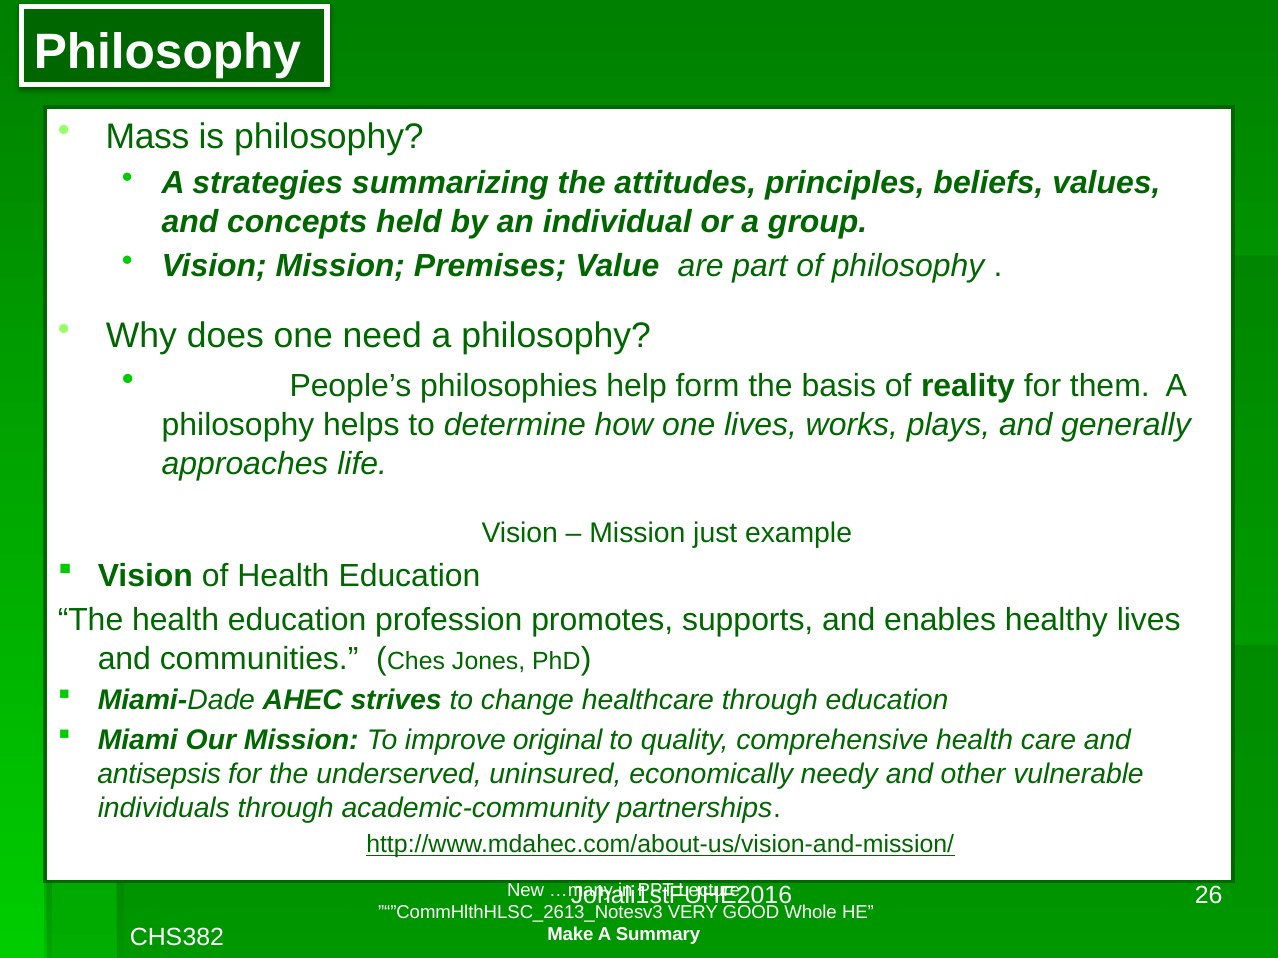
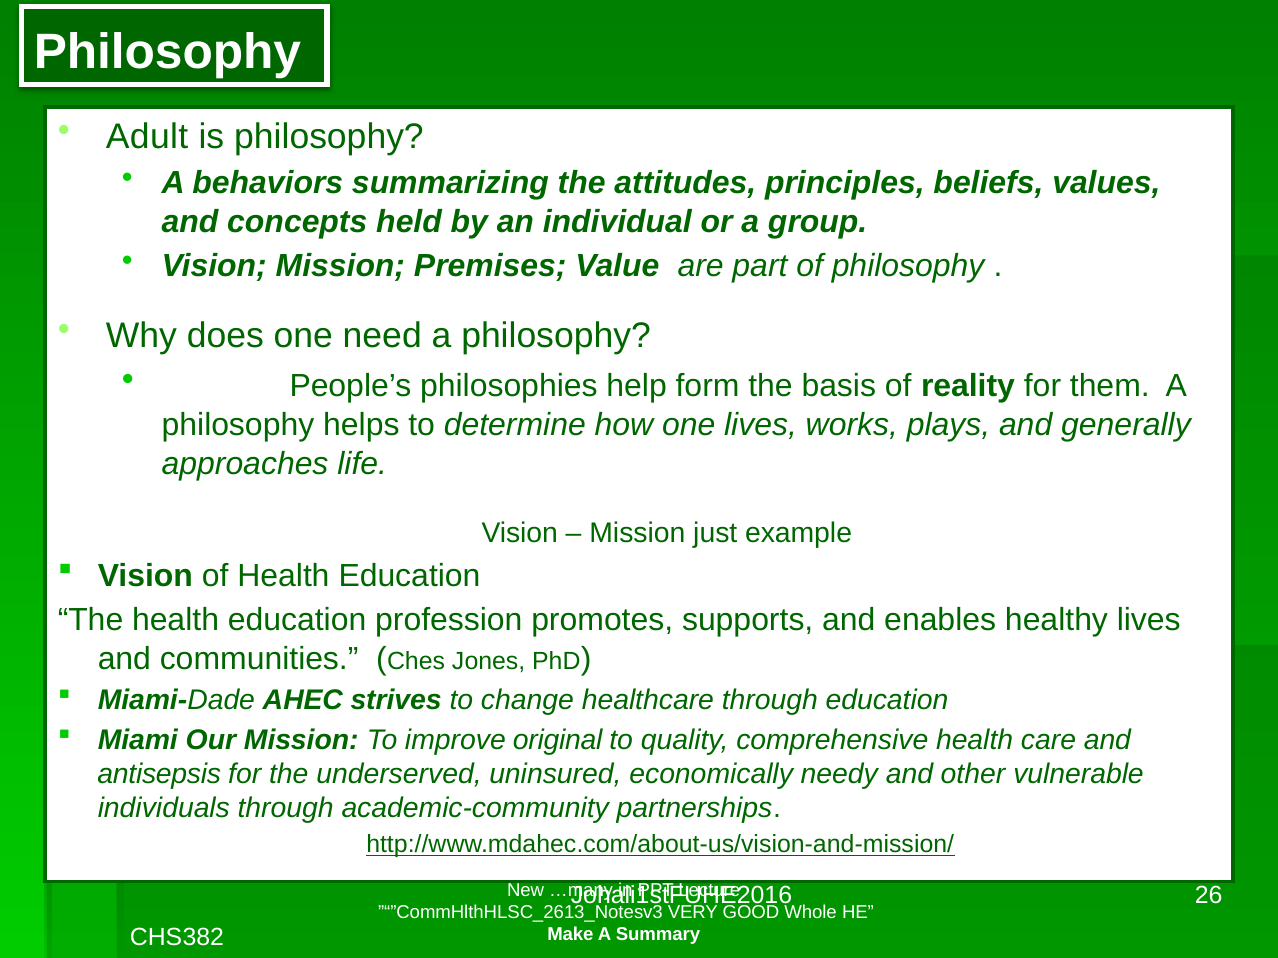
Mass: Mass -> Adult
strategies: strategies -> behaviors
